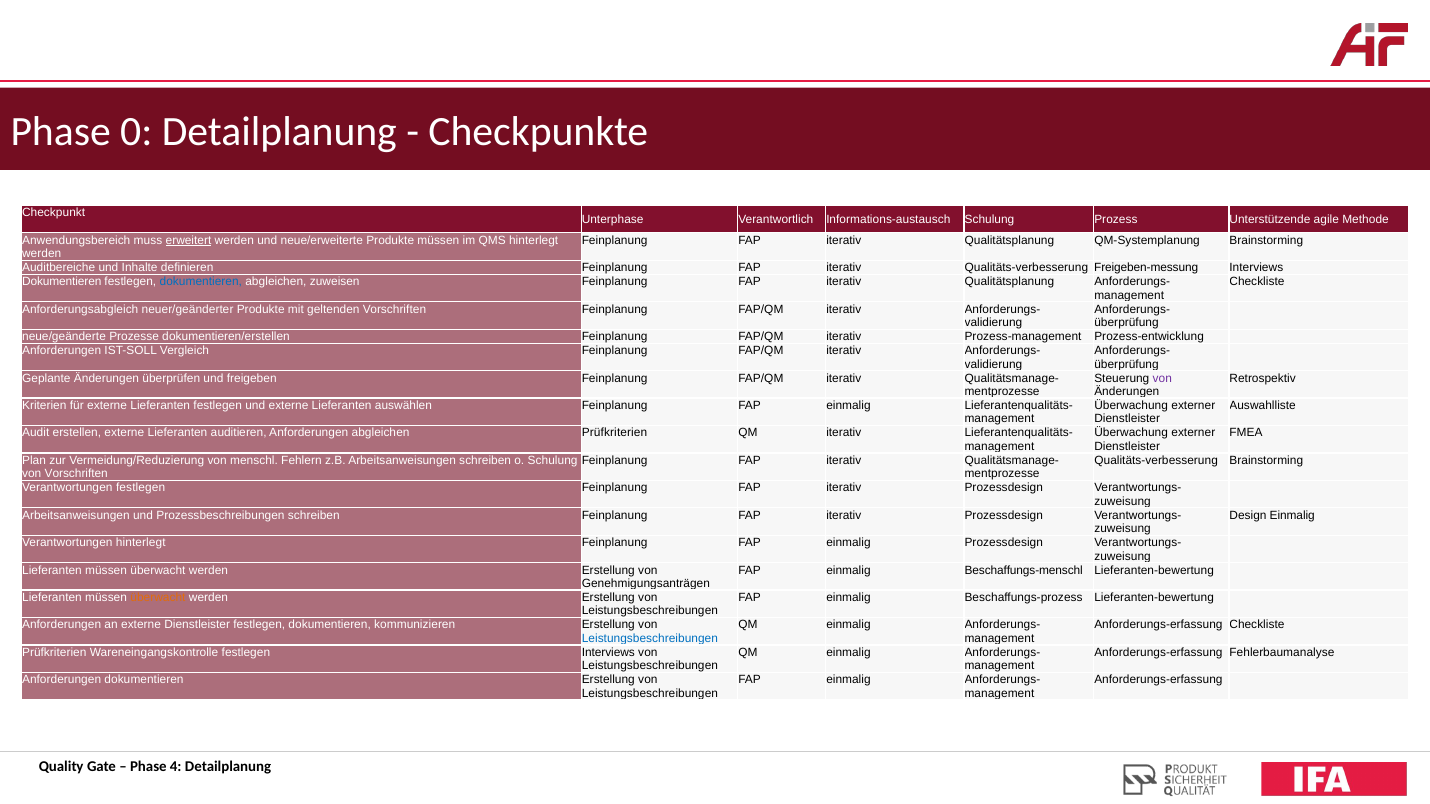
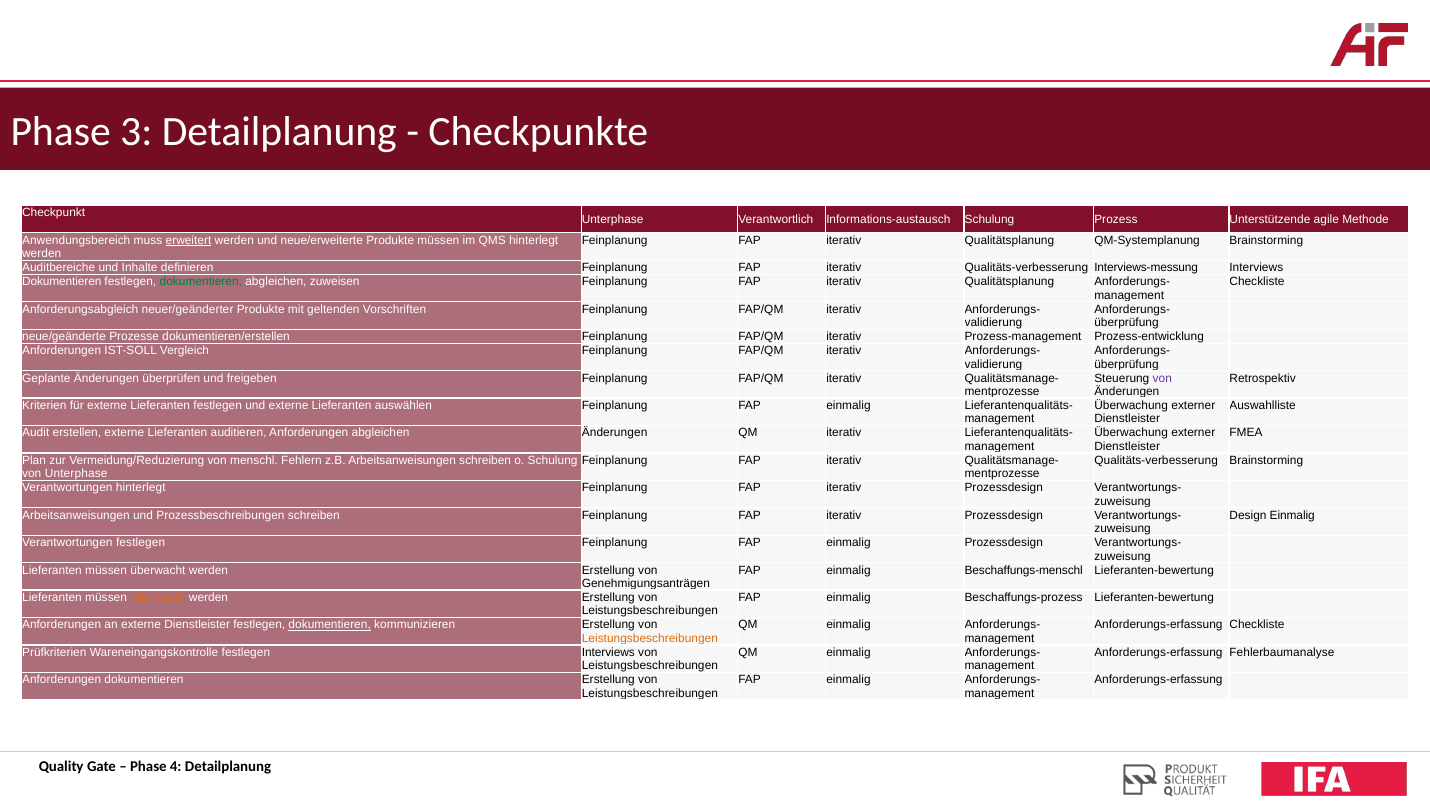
0: 0 -> 3
Freigeben-messung: Freigeben-messung -> Interviews-messung
dokumentieren at (201, 282) colour: blue -> green
abgleichen Prüfkriterien: Prüfkriterien -> Änderungen
von Vorschriften: Vorschriften -> Unterphase
Verantwortungen festlegen: festlegen -> hinterlegt
Verantwortungen hinterlegt: hinterlegt -> festlegen
dokumentieren at (330, 625) underline: none -> present
Leistungsbeschreibungen at (650, 639) colour: blue -> orange
